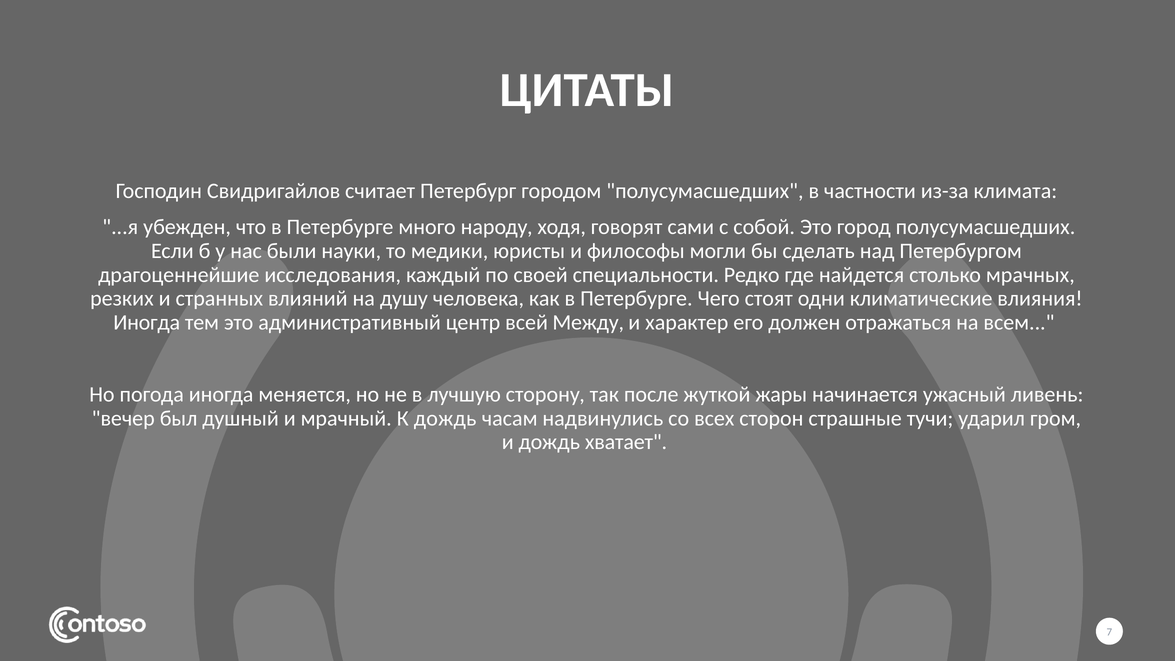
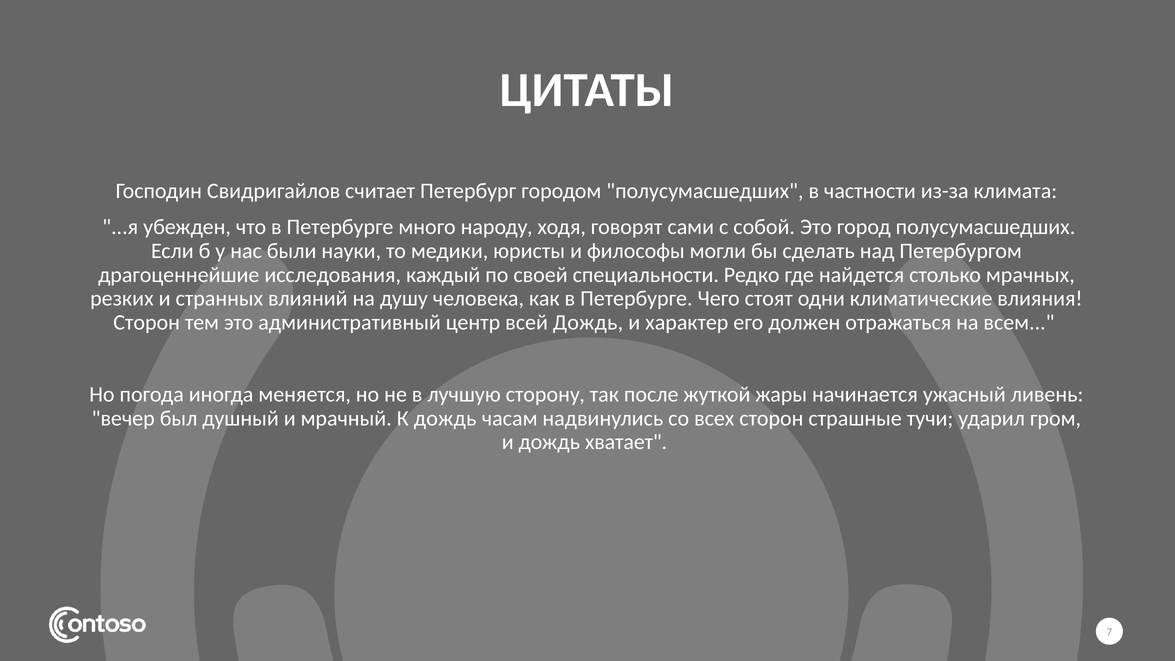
Иногда at (147, 322): Иногда -> Сторон
всей Между: Между -> Дождь
